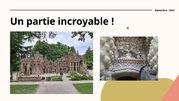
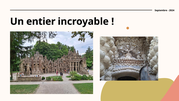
partie: partie -> entier
